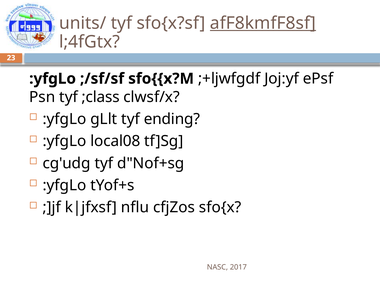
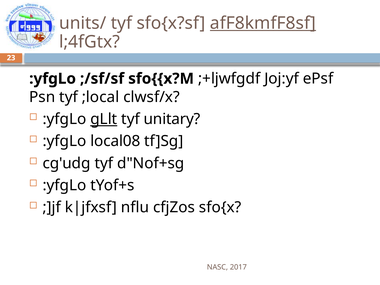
;class: ;class -> ;local
gLlt underline: none -> present
ending: ending -> unitary
